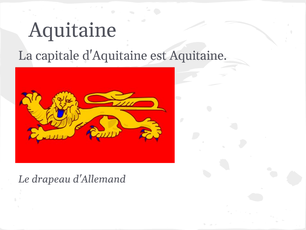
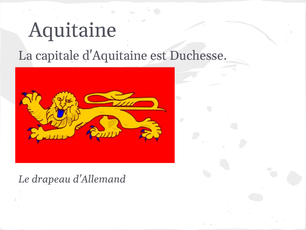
est Aquitaine: Aquitaine -> Duchesse
